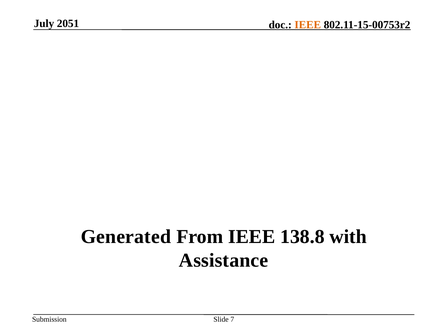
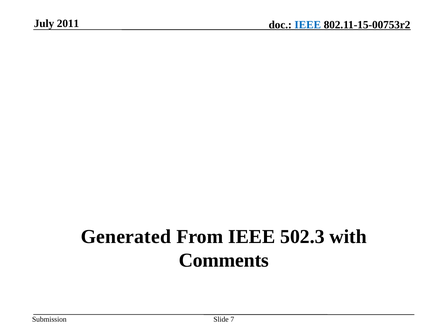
2051: 2051 -> 2011
IEEE at (308, 25) colour: orange -> blue
138.8: 138.8 -> 502.3
Assistance: Assistance -> Comments
